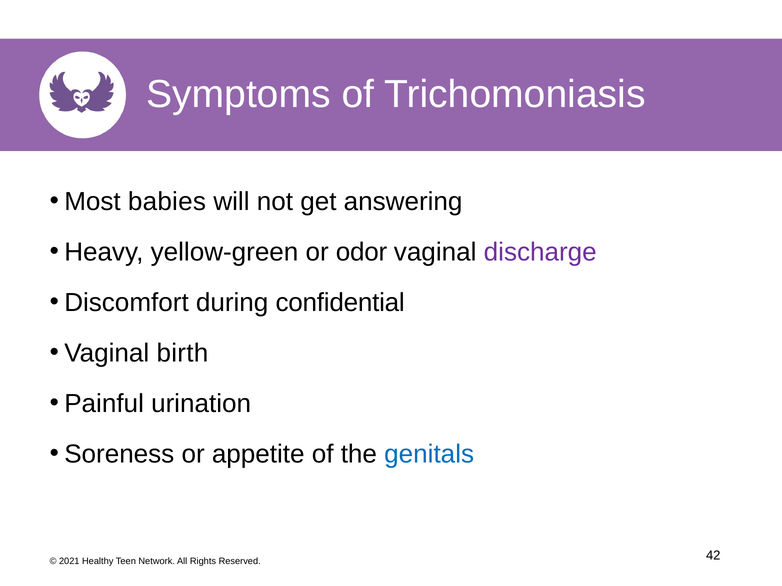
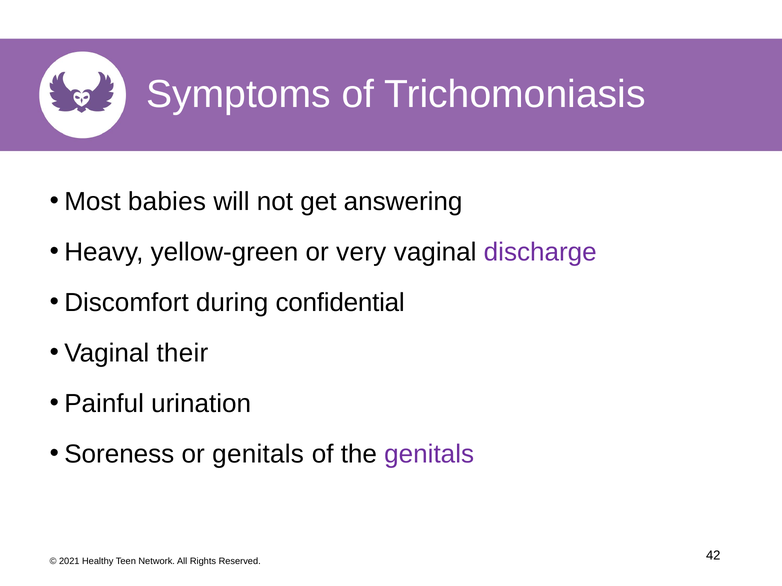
odor: odor -> very
birth: birth -> their
or appetite: appetite -> genitals
genitals at (429, 454) colour: blue -> purple
